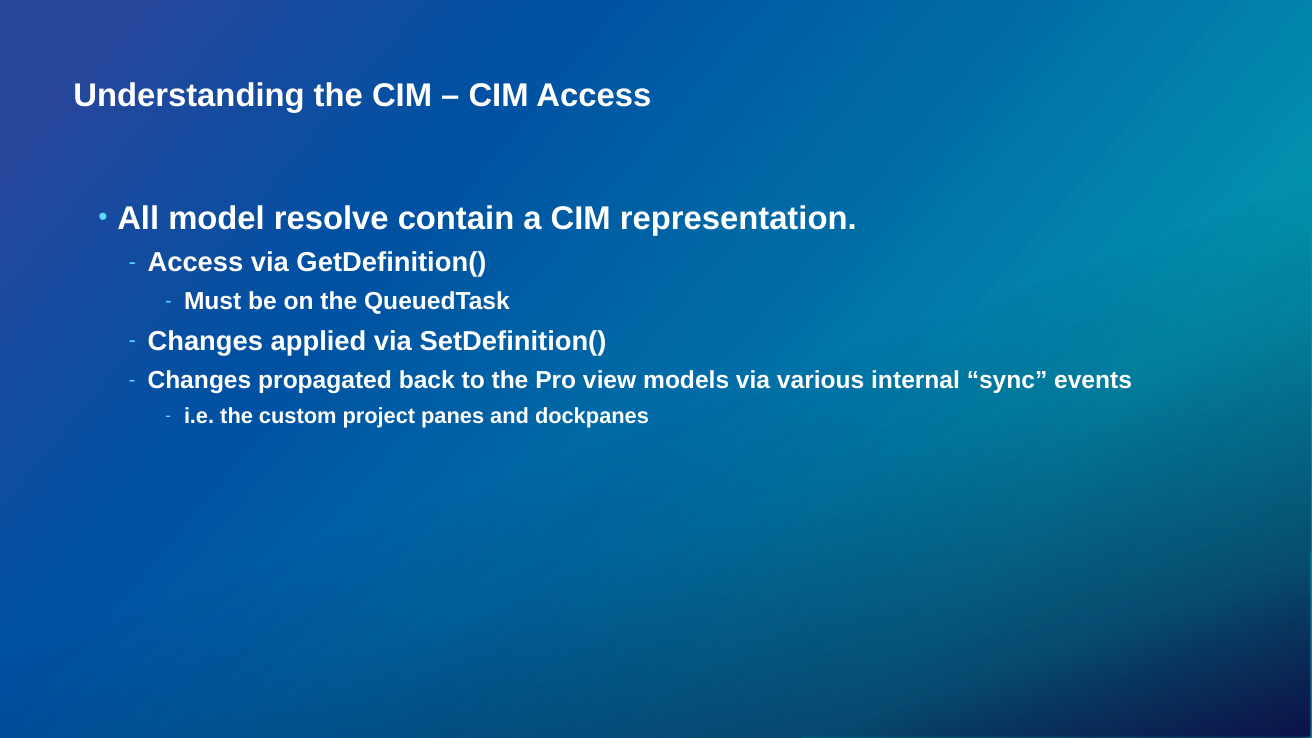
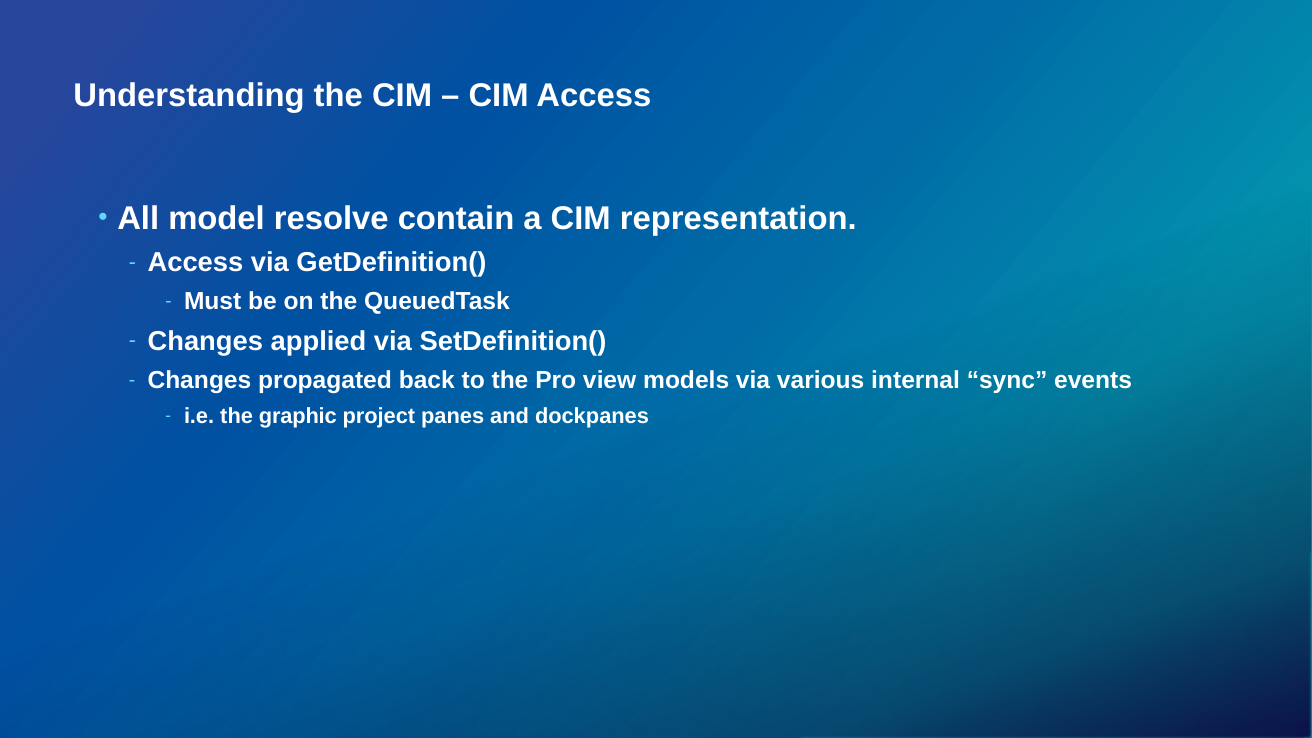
custom: custom -> graphic
